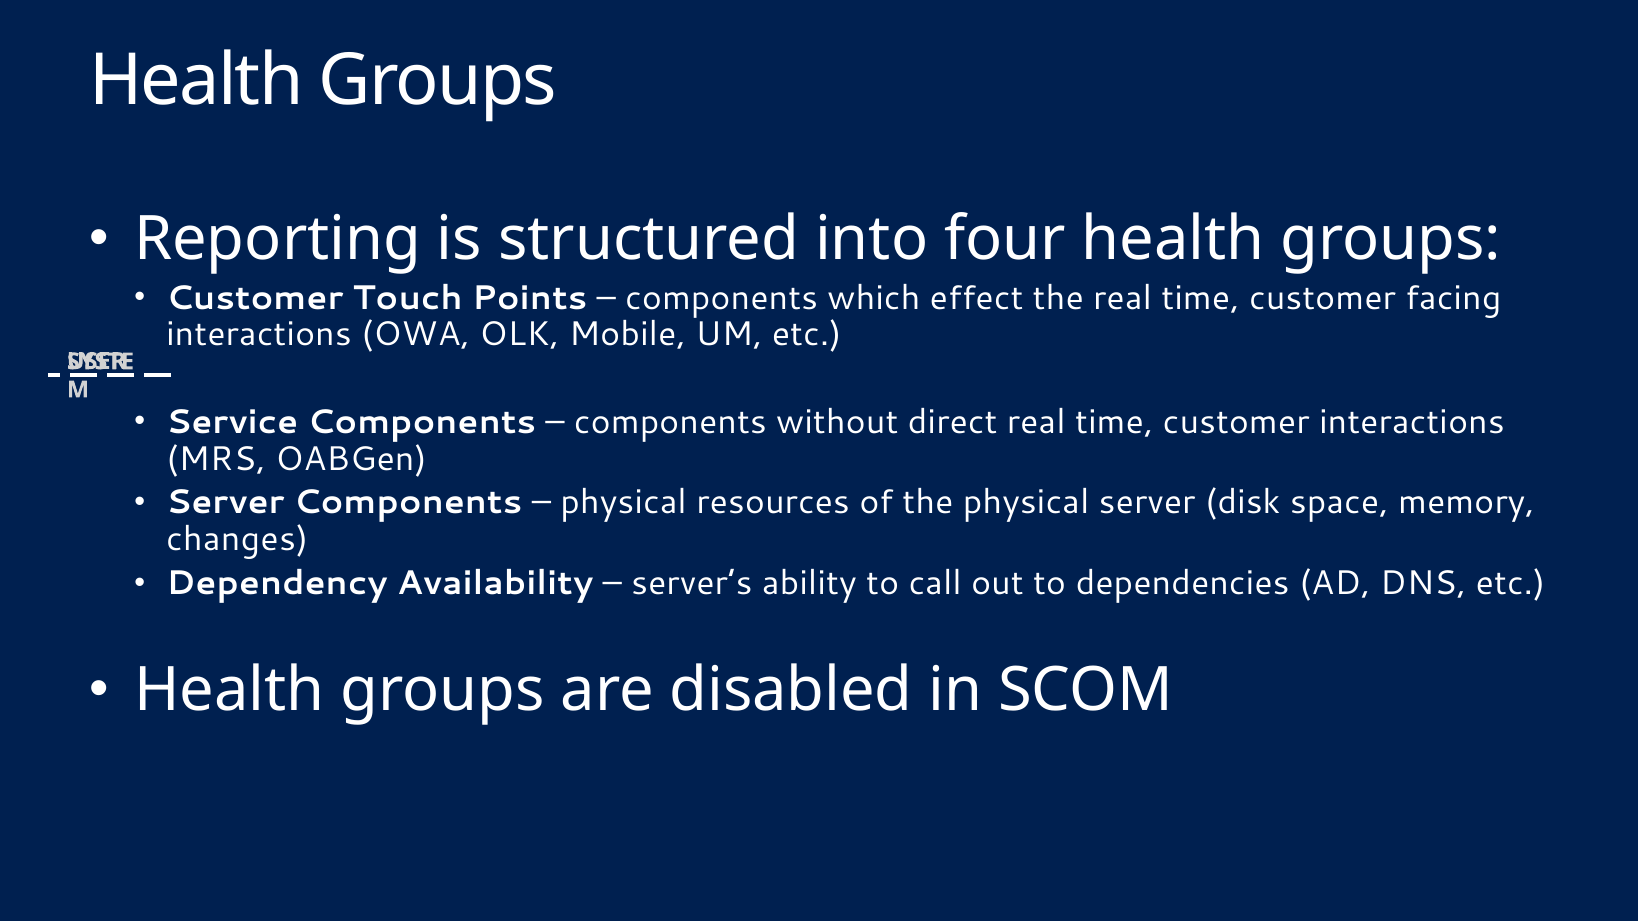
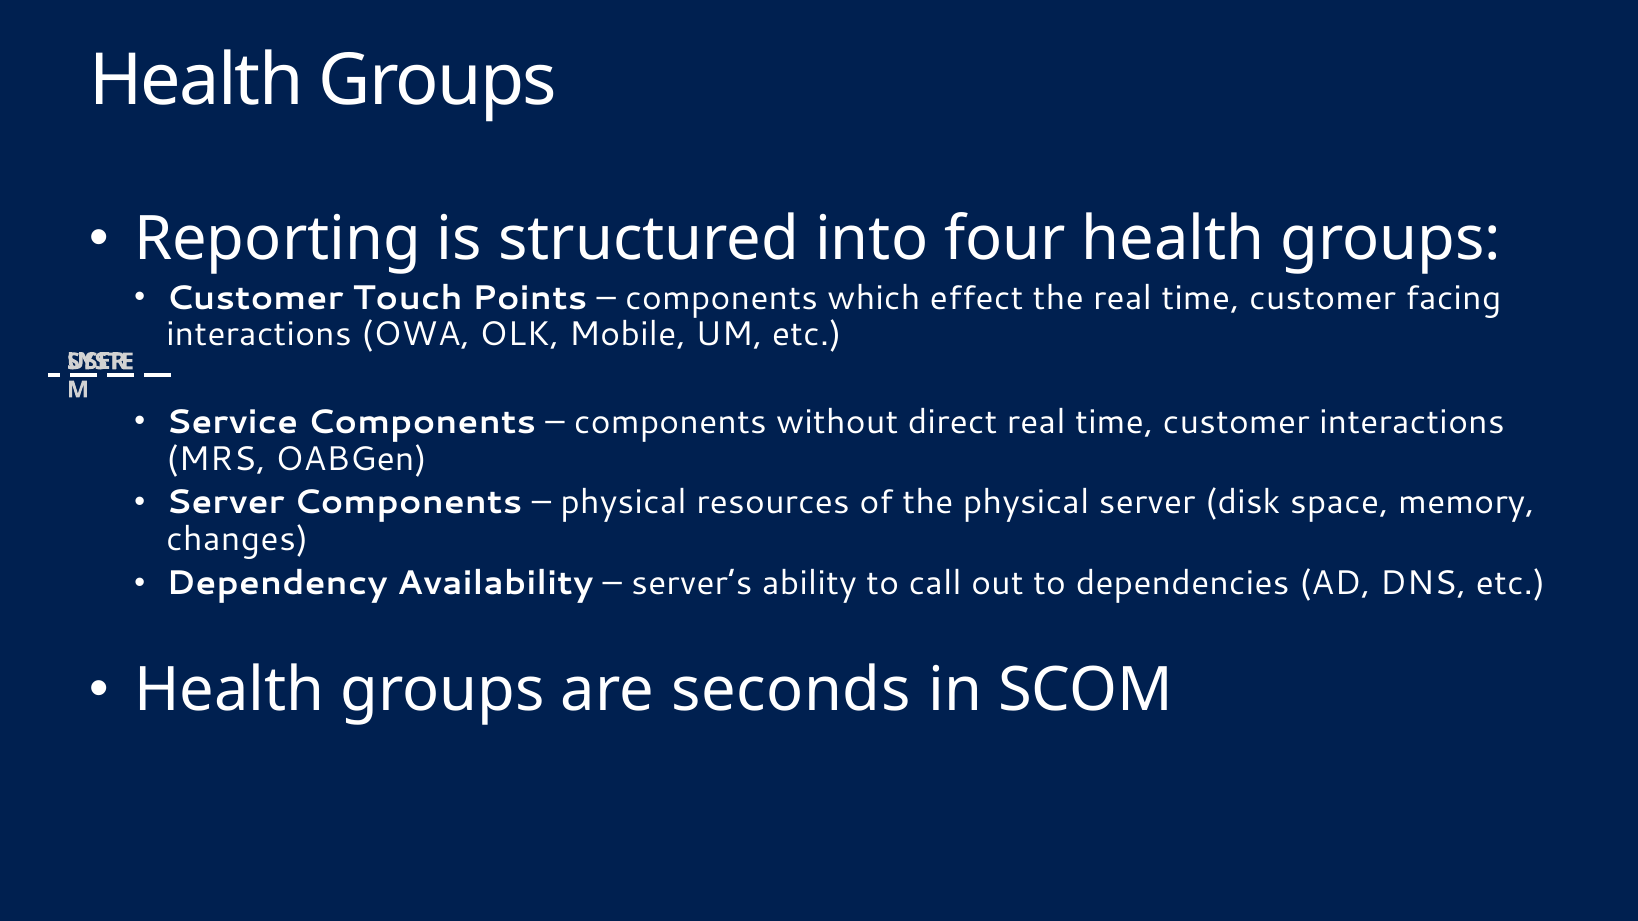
disabled: disabled -> seconds
